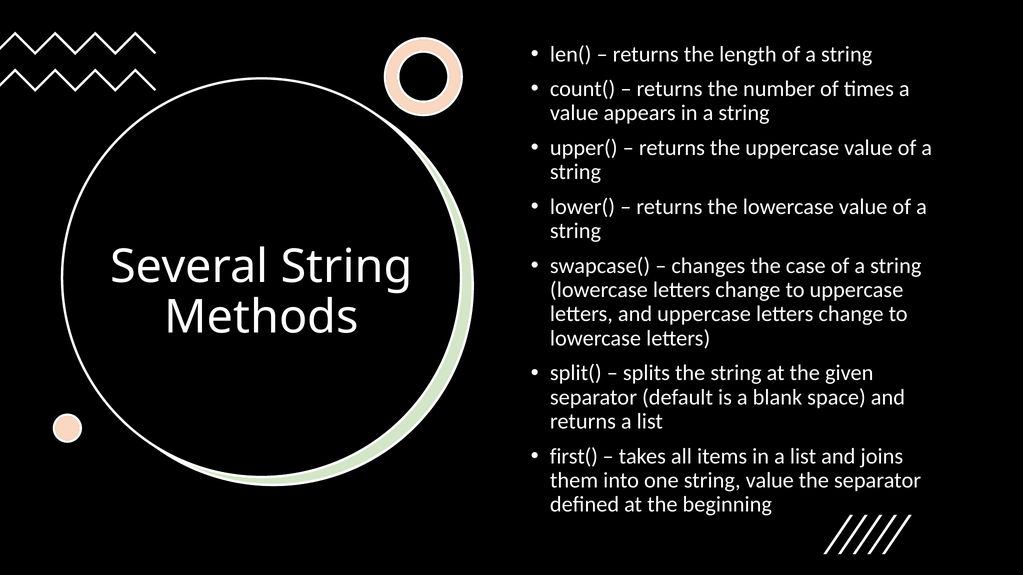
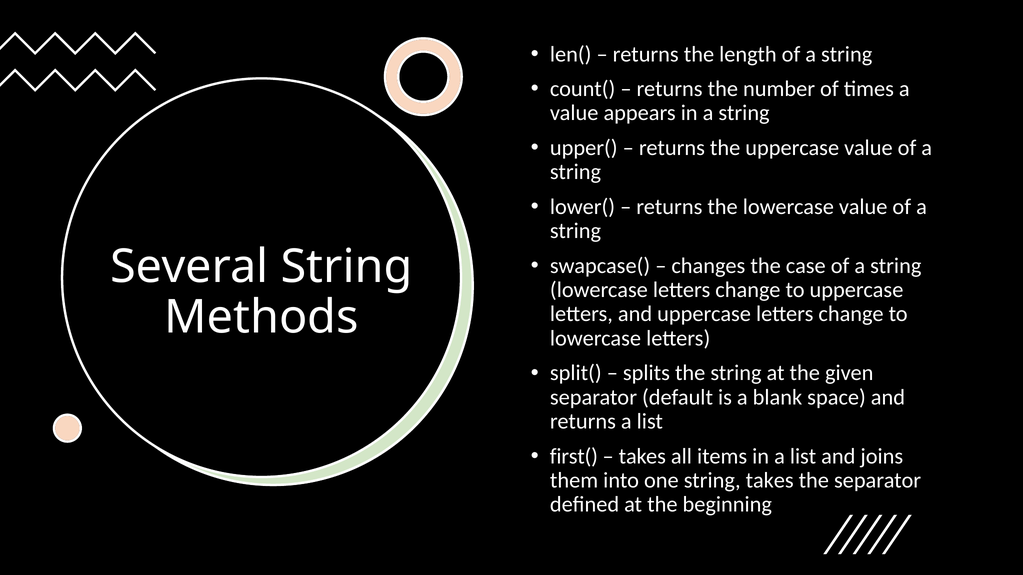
string value: value -> takes
